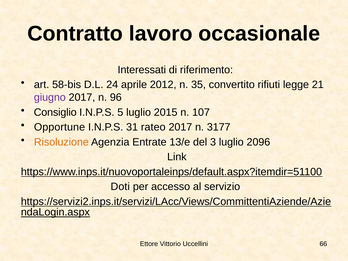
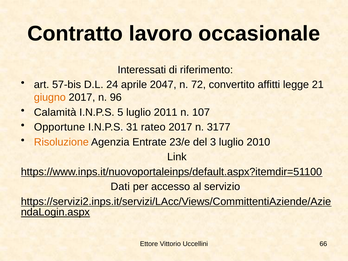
58-bis: 58-bis -> 57-bis
2012: 2012 -> 2047
35: 35 -> 72
rifiuti: rifiuti -> affitti
giugno colour: purple -> orange
Consiglio: Consiglio -> Calamità
2015: 2015 -> 2011
13/e: 13/e -> 23/e
2096: 2096 -> 2010
Doti: Doti -> Dati
